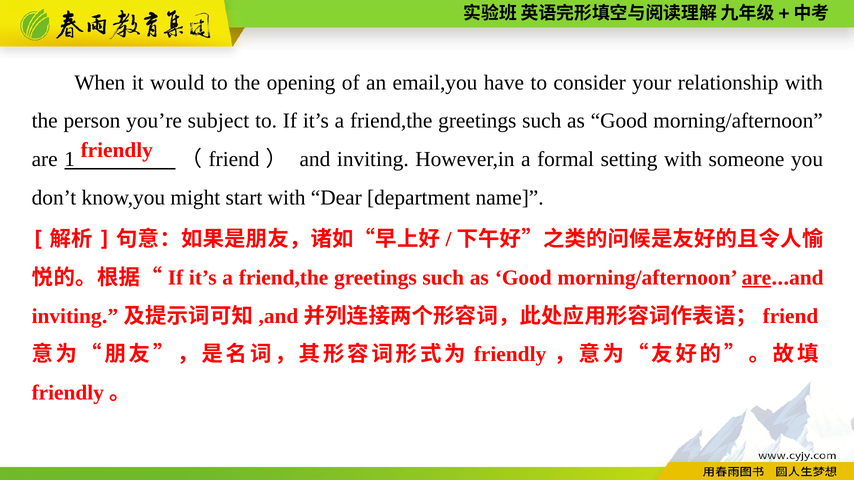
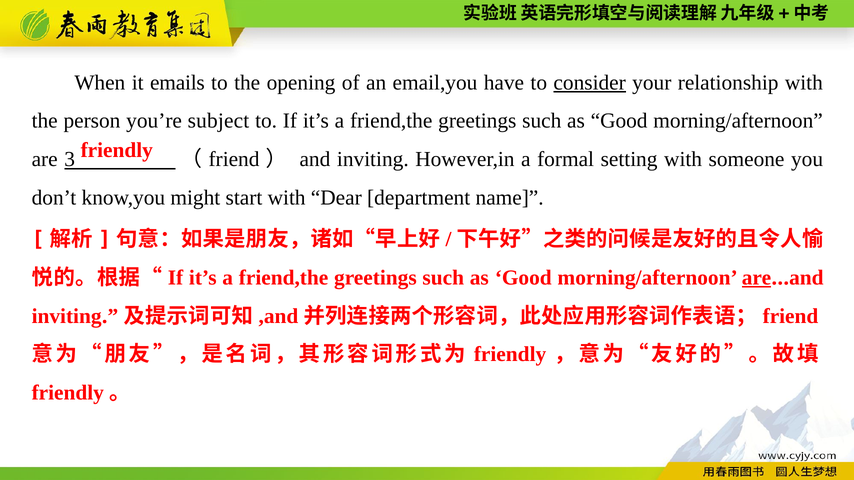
would: would -> emails
consider underline: none -> present
1: 1 -> 3
